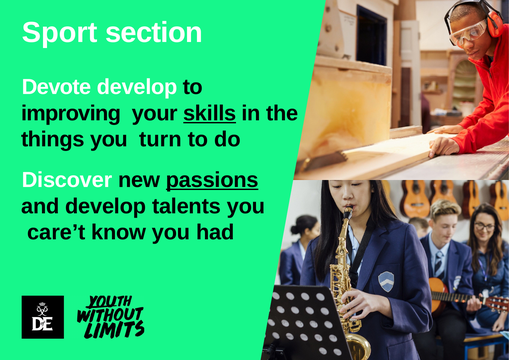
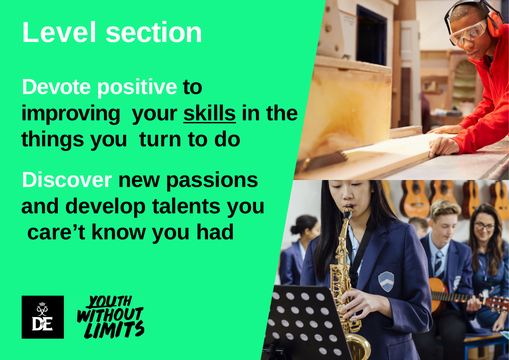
Sport: Sport -> Level
Devote develop: develop -> positive
passions underline: present -> none
